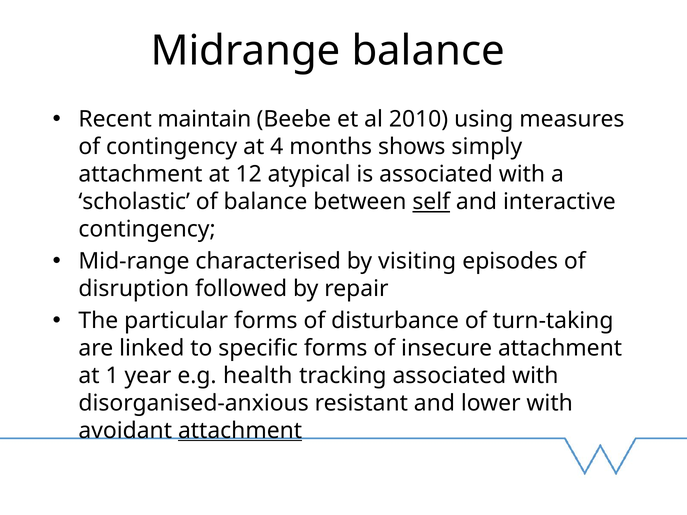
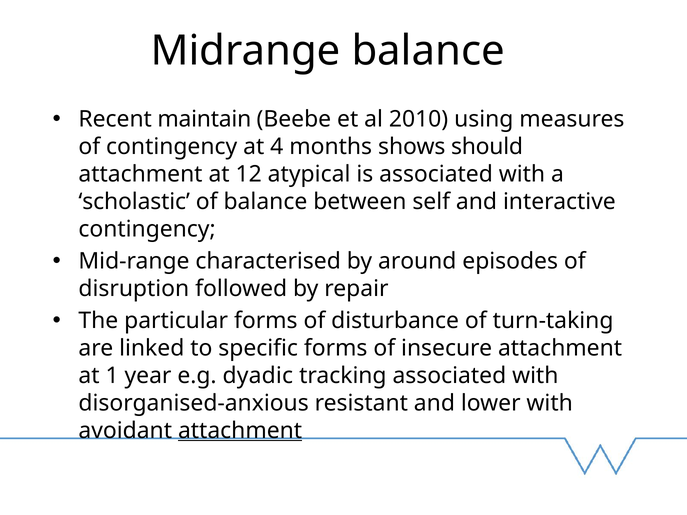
simply: simply -> should
self underline: present -> none
visiting: visiting -> around
health: health -> dyadic
